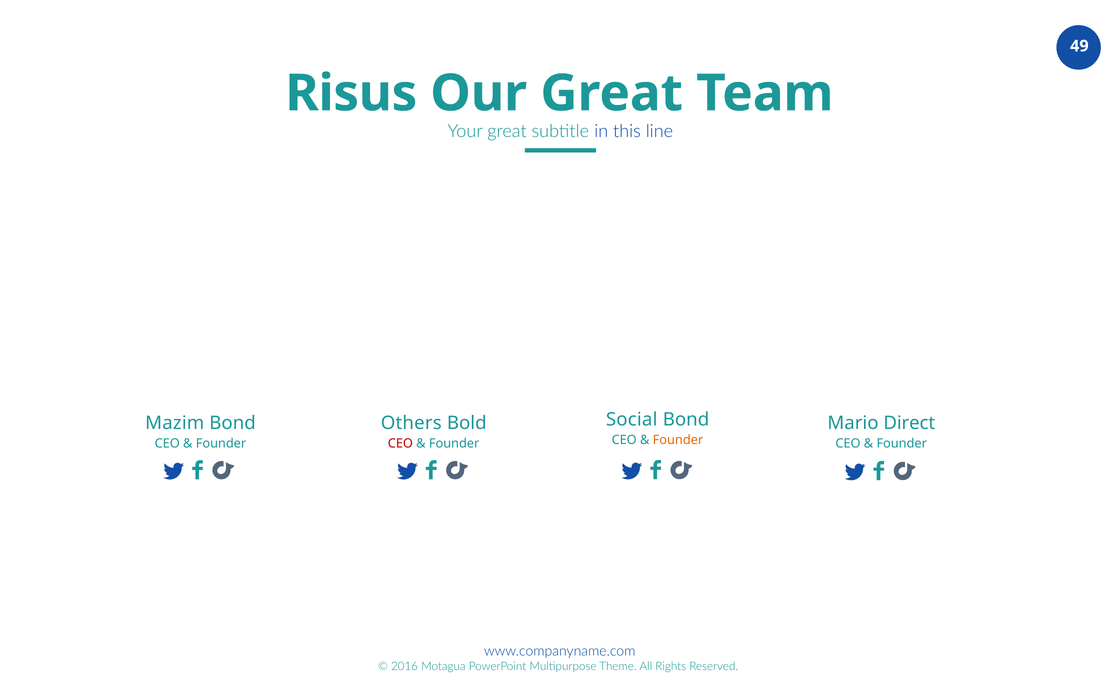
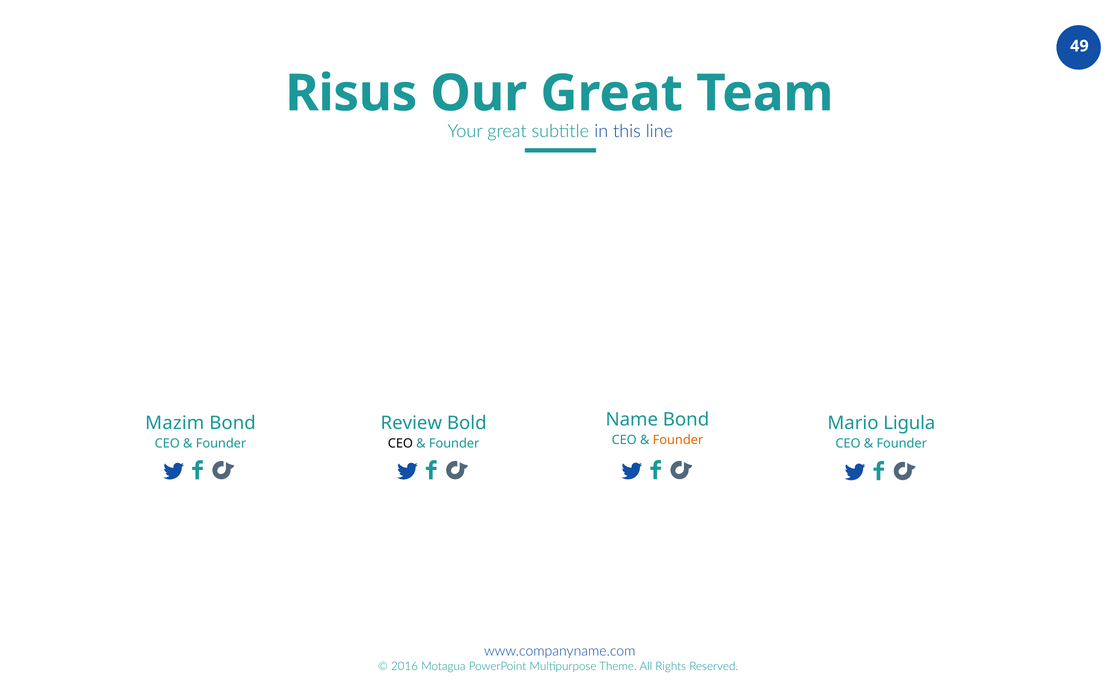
Social: Social -> Name
Others: Others -> Review
Direct: Direct -> Ligula
CEO at (400, 444) colour: red -> black
